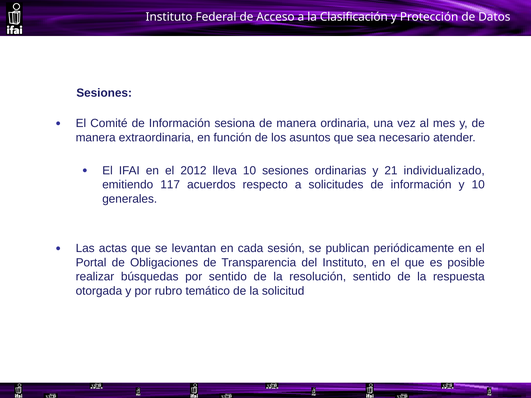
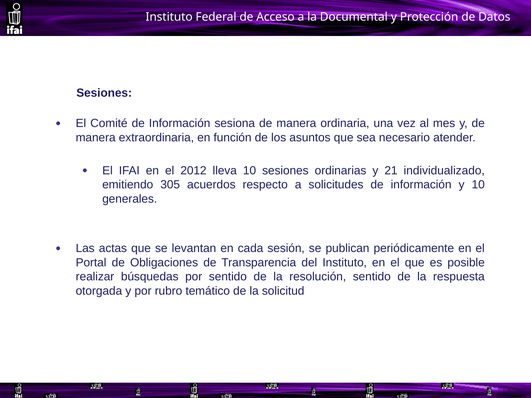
Clasificación: Clasificación -> Documental
117: 117 -> 305
